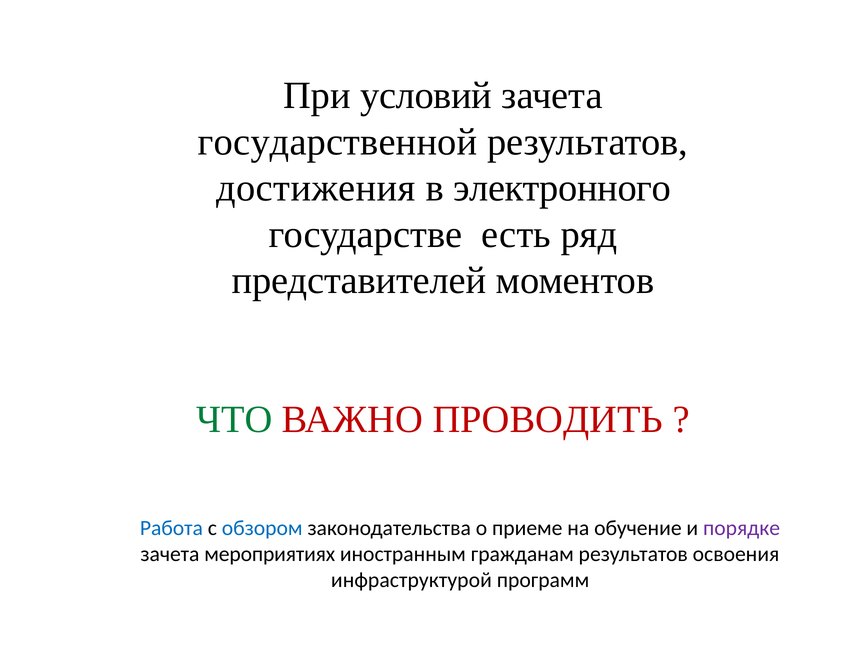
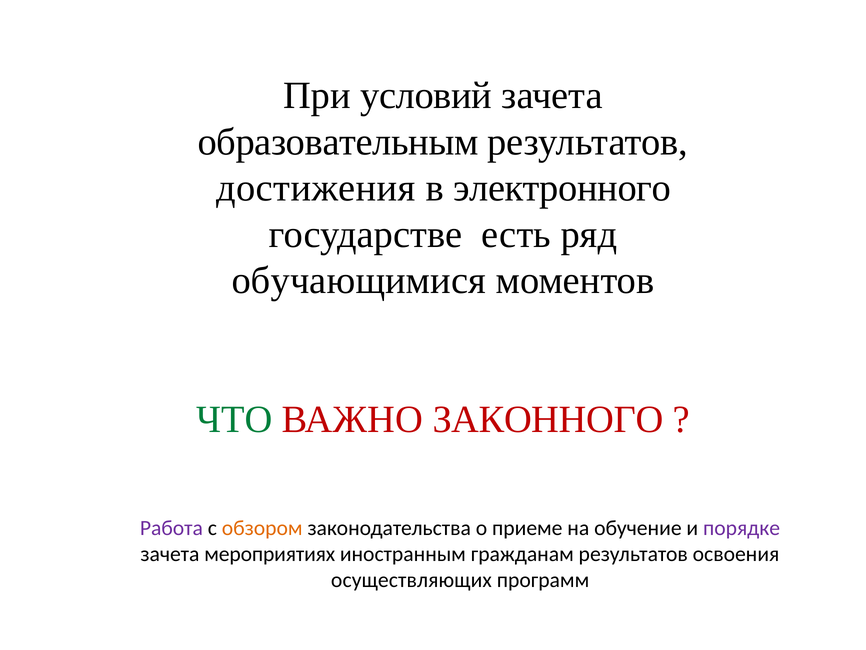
государственной: государственной -> образовательным
представителей: представителей -> обучающимися
ПРОВОДИТЬ: ПРОВОДИТЬ -> ЗАКОННОГО
Работа colour: blue -> purple
обзором colour: blue -> orange
инфраструктурой: инфраструктурой -> осуществляющих
